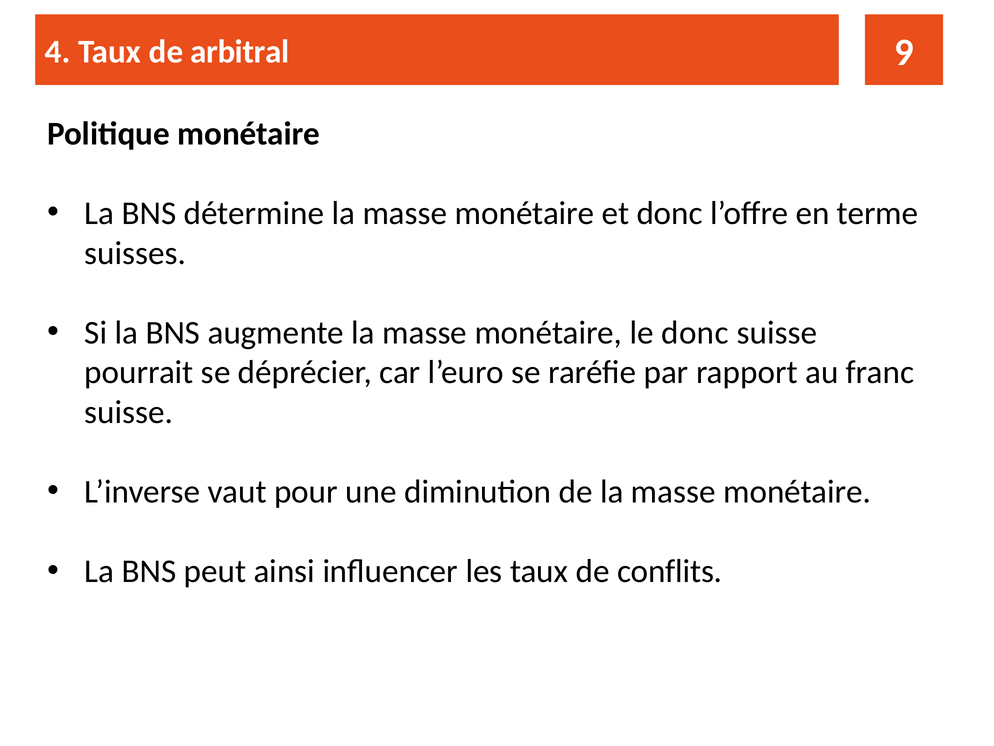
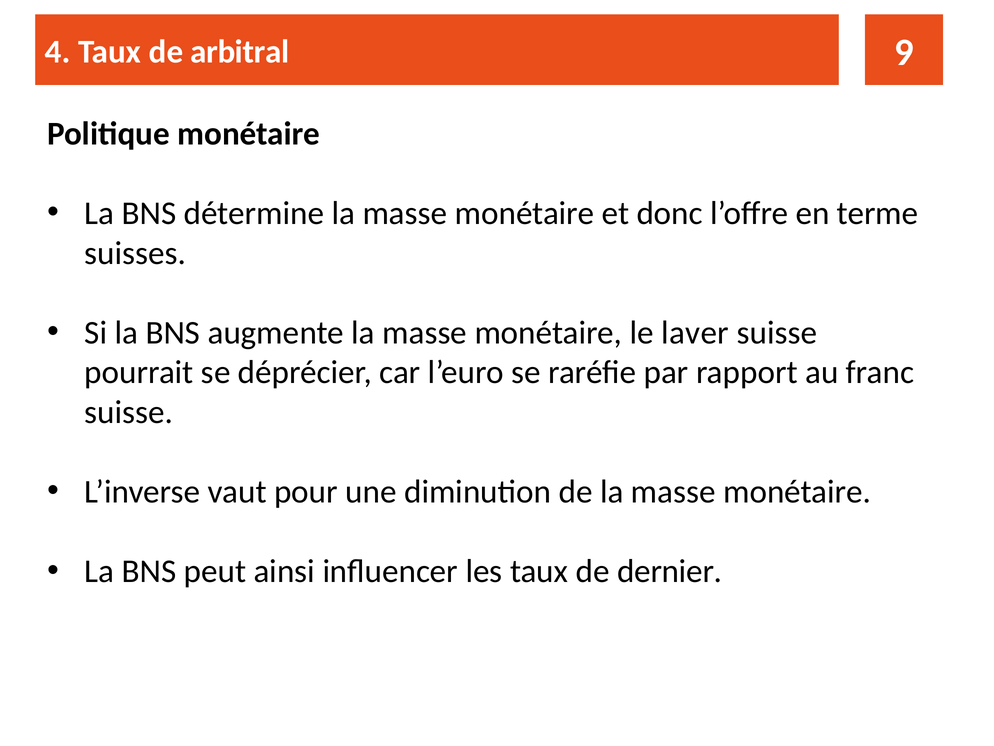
le donc: donc -> laver
conflits: conflits -> dernier
